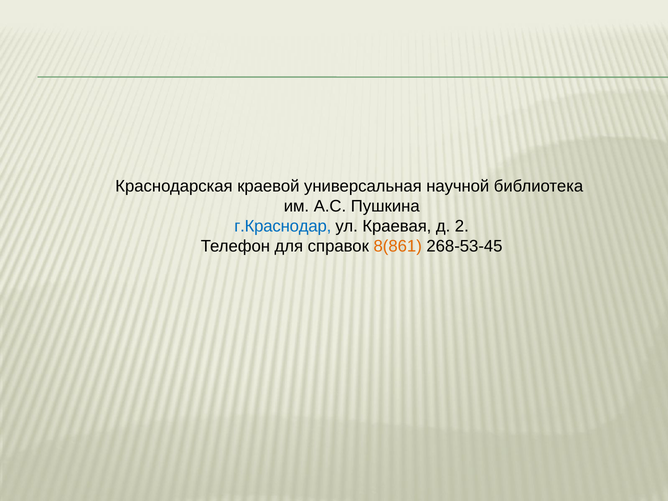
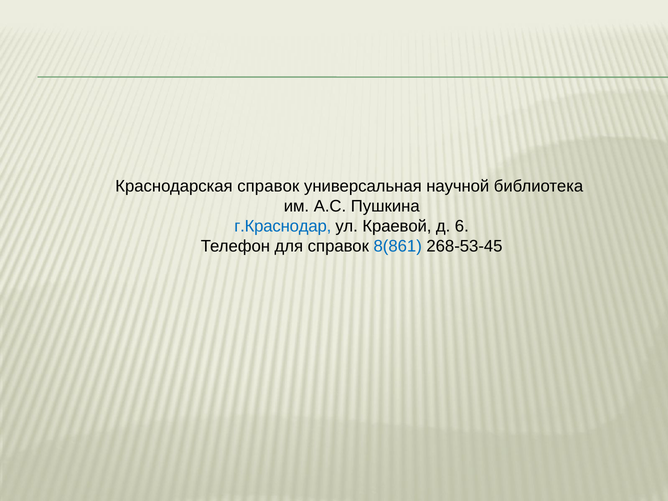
Краснодарская краевой: краевой -> справок
Краевая: Краевая -> Краевой
2: 2 -> 6
8(861 colour: orange -> blue
